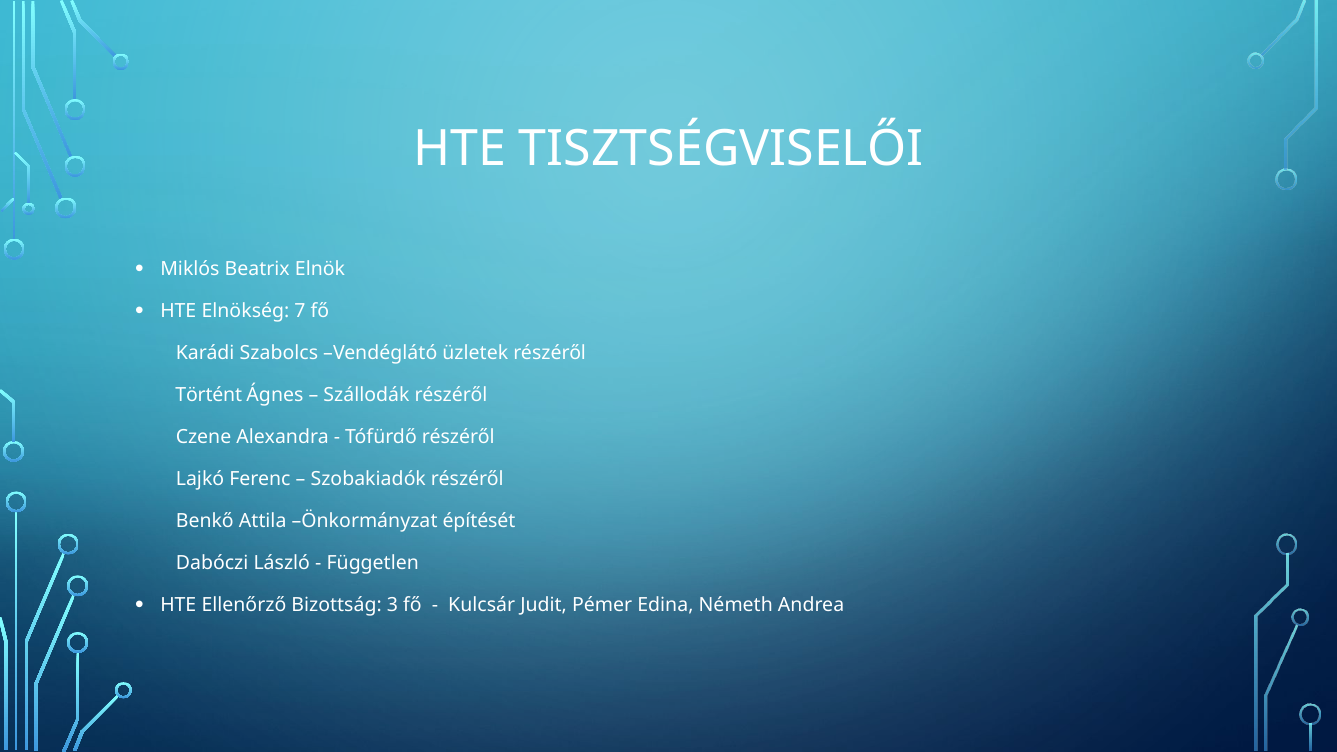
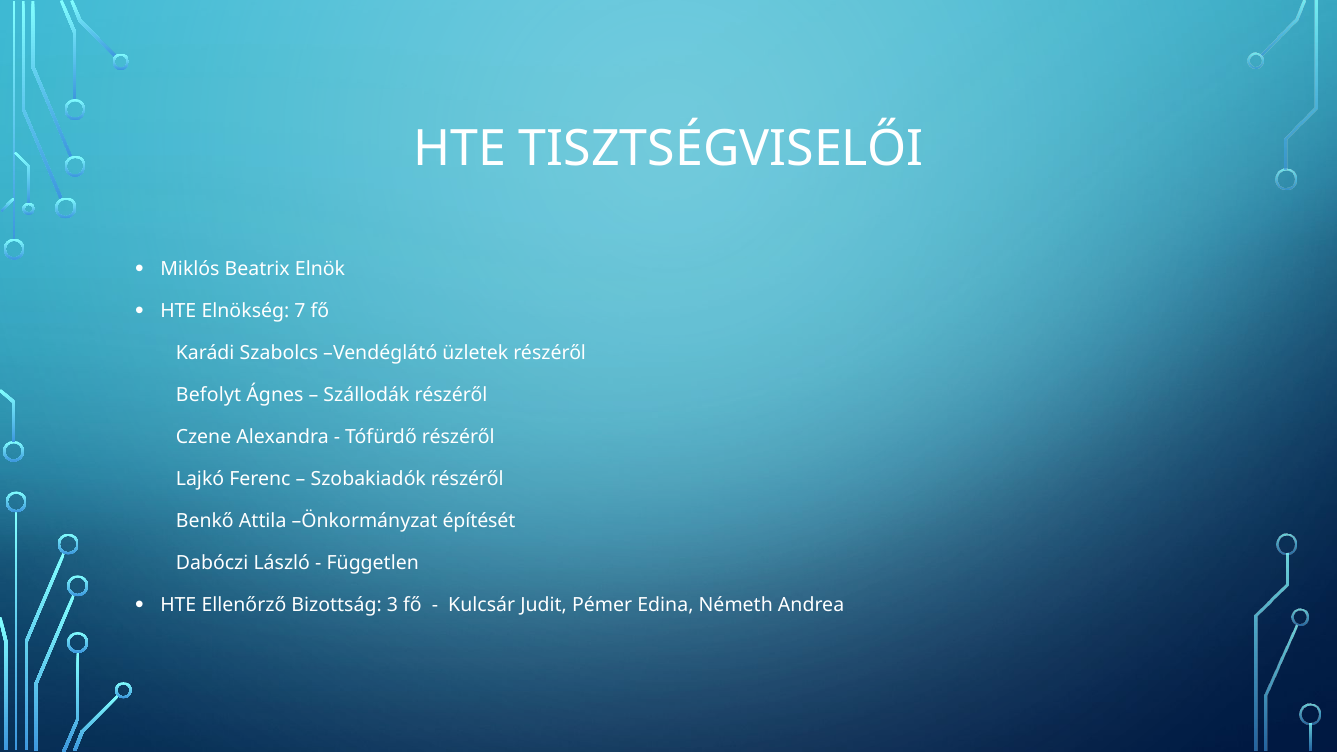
Történt: Történt -> Befolyt
